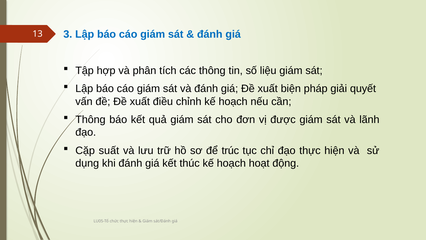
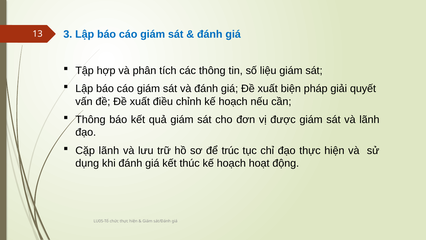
Cặp suất: suất -> lãnh
